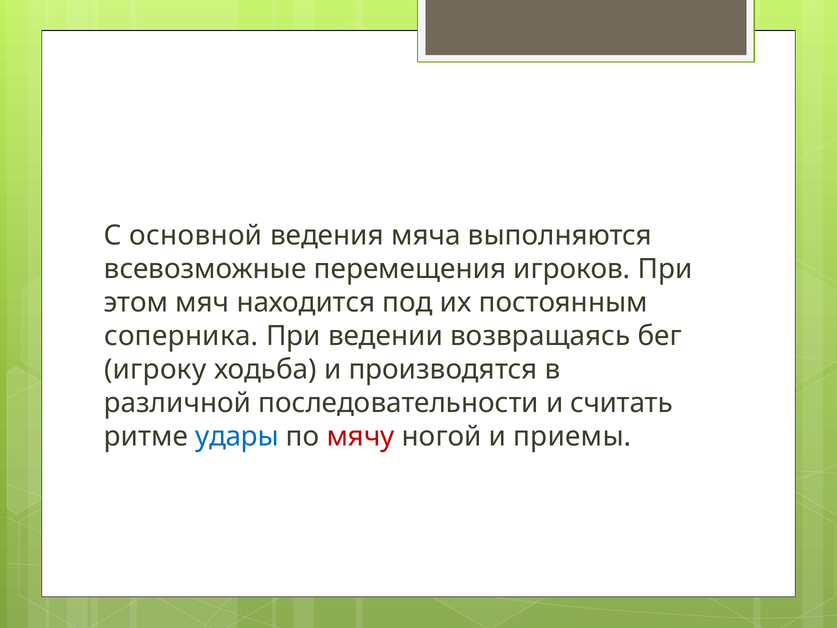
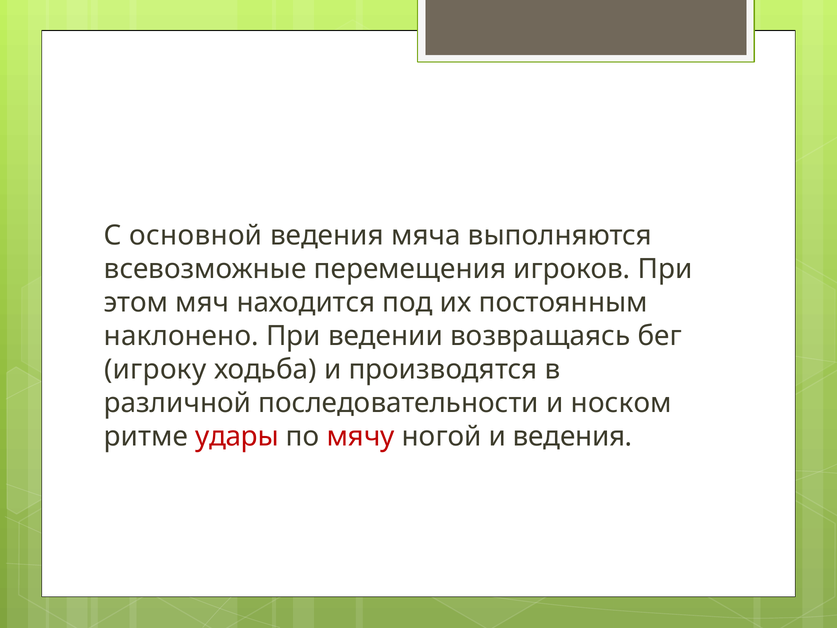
соперника: соперника -> наклонено
считать: считать -> носком
удары colour: blue -> red
и приемы: приемы -> ведения
